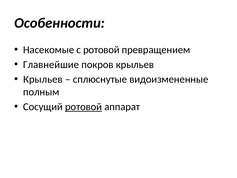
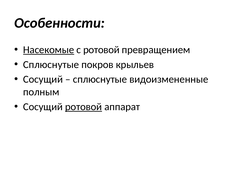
Насекомые underline: none -> present
Главнейшие at (51, 64): Главнейшие -> Сплюснутые
Крыльев at (43, 79): Крыльев -> Сосущий
